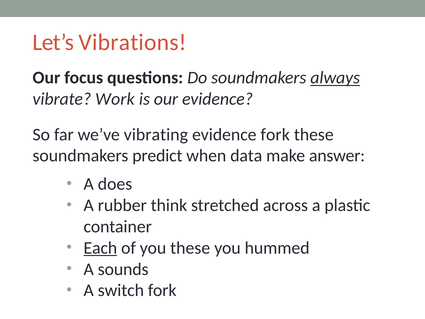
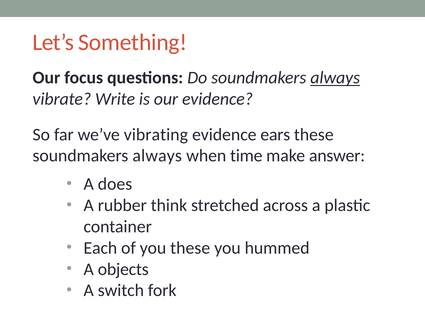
Vibrations: Vibrations -> Something
Work: Work -> Write
evidence fork: fork -> ears
predict at (157, 156): predict -> always
data: data -> time
Each underline: present -> none
sounds: sounds -> objects
